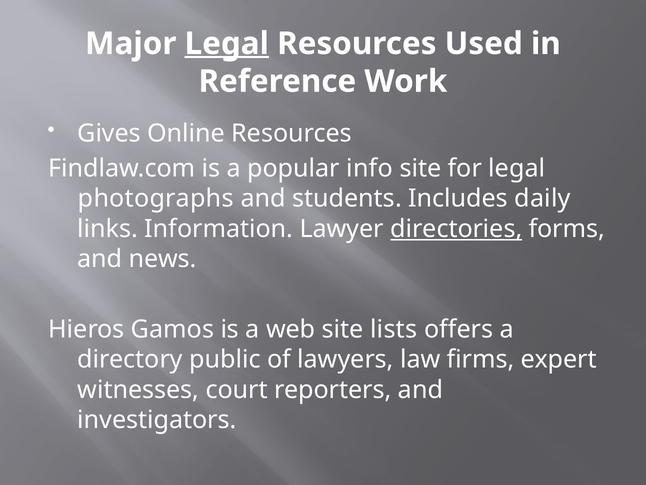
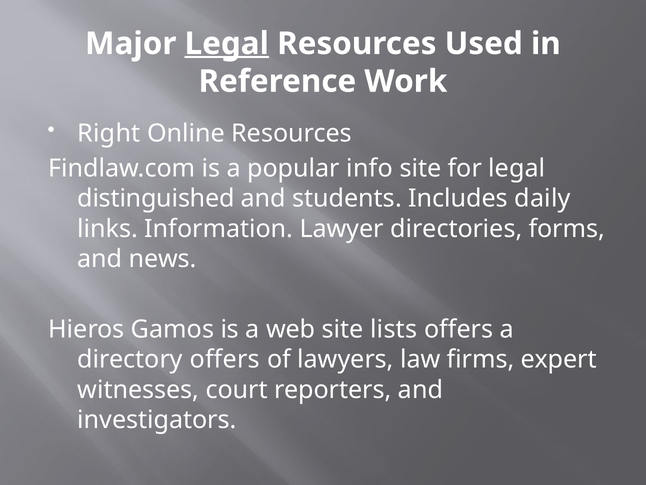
Gives: Gives -> Right
photographs: photographs -> distinguished
directories underline: present -> none
directory public: public -> offers
